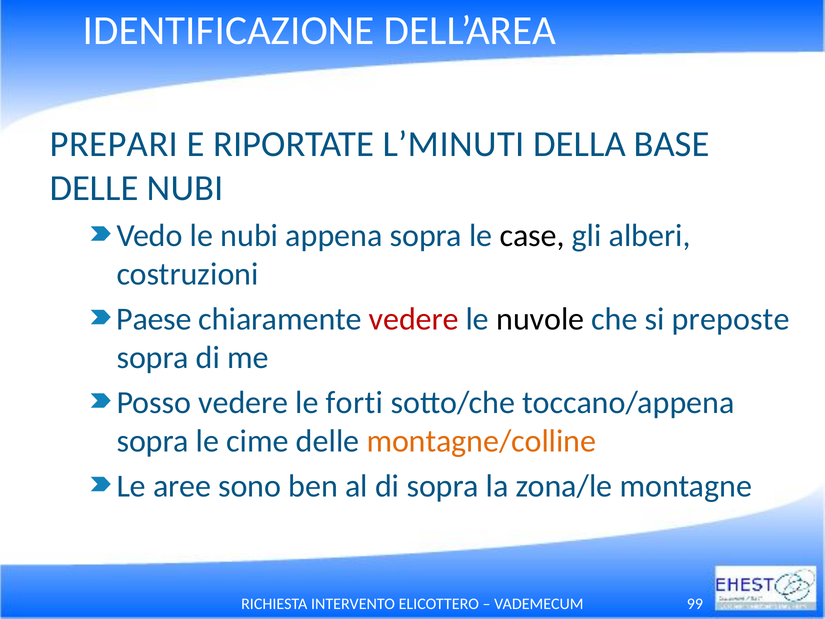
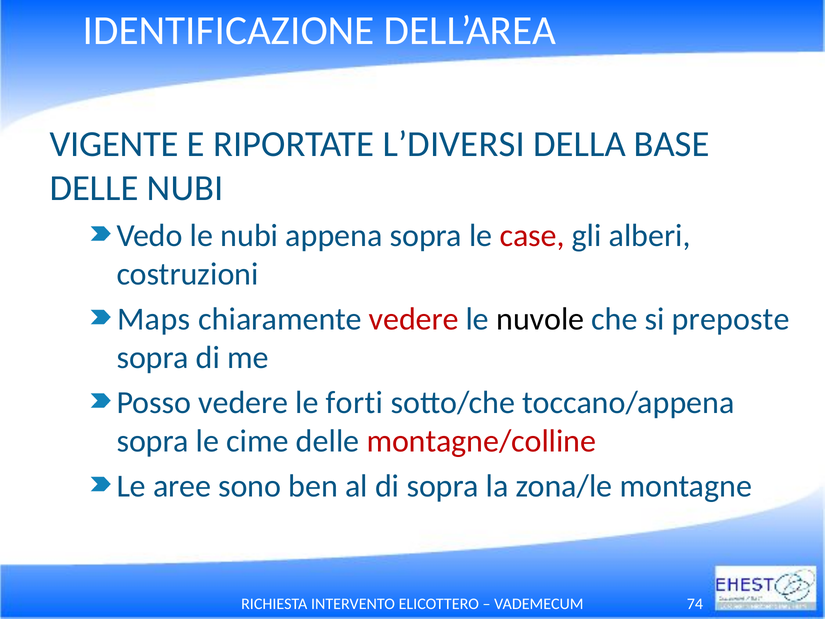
PREPARI: PREPARI -> VIGENTE
L’MINUTI: L’MINUTI -> L’DIVERSI
case colour: black -> red
Paese: Paese -> Maps
montagne/colline colour: orange -> red
99: 99 -> 74
